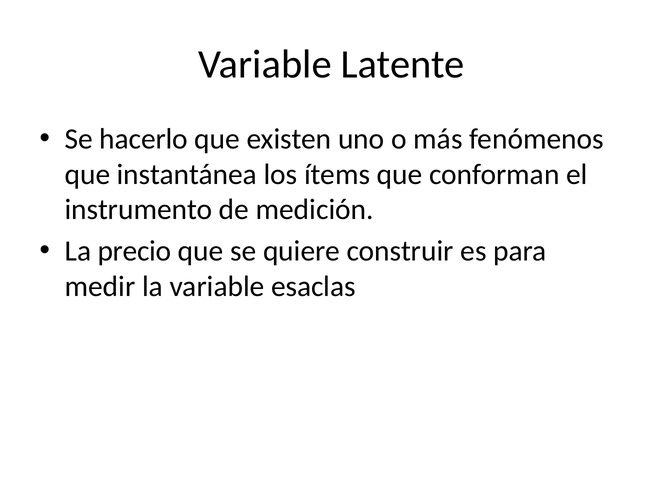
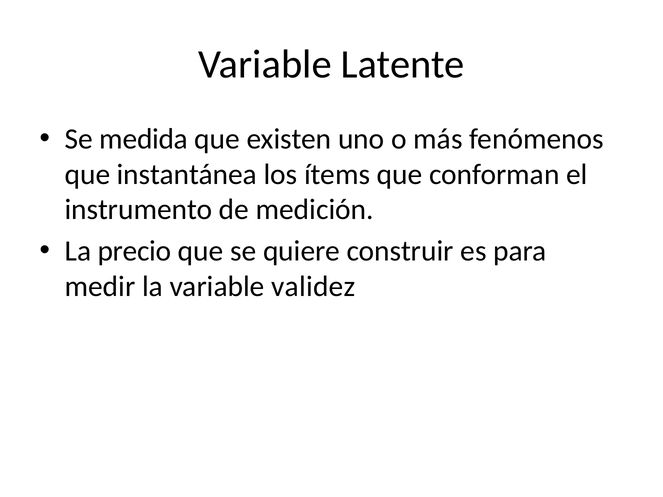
hacerlo: hacerlo -> medida
esaclas: esaclas -> validez
